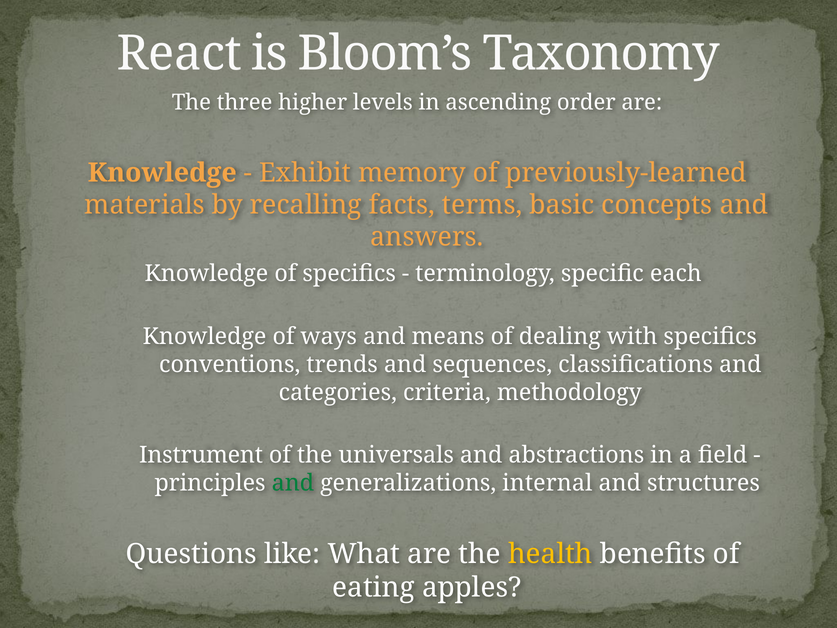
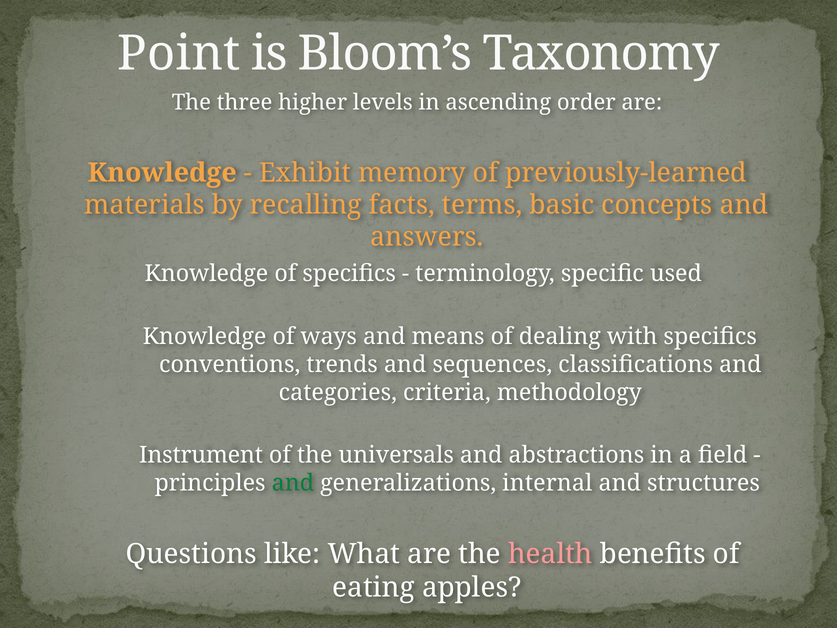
React: React -> Point
each: each -> used
health colour: yellow -> pink
